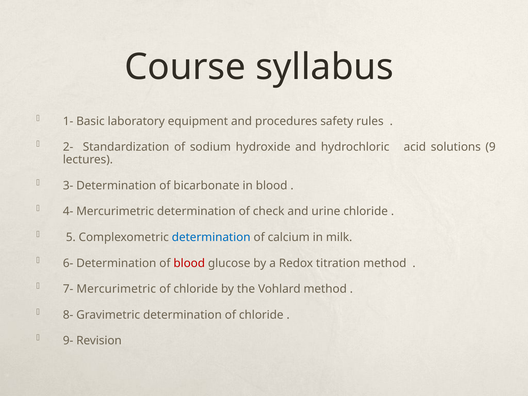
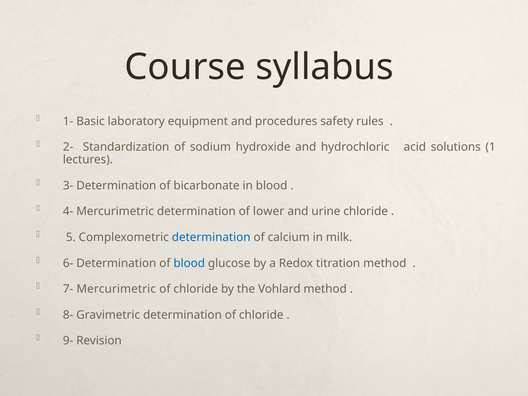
9: 9 -> 1
check: check -> lower
blood at (189, 263) colour: red -> blue
